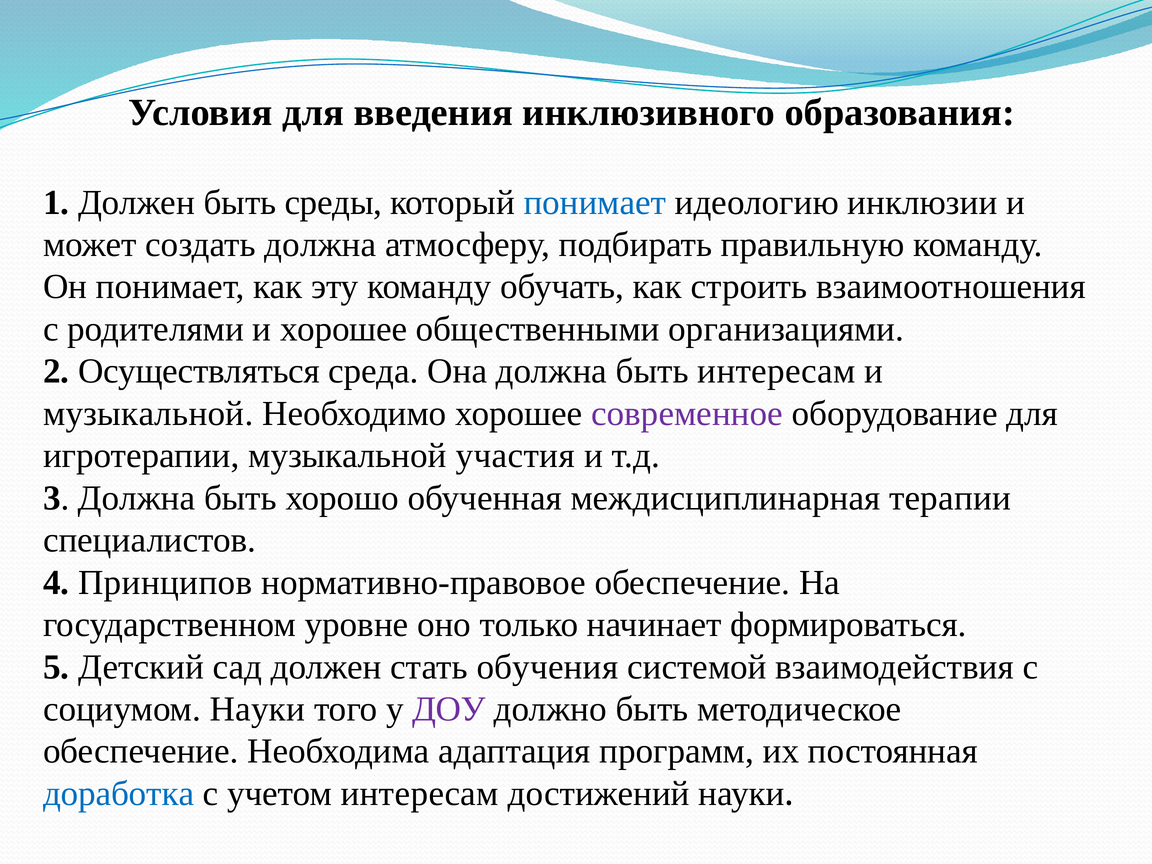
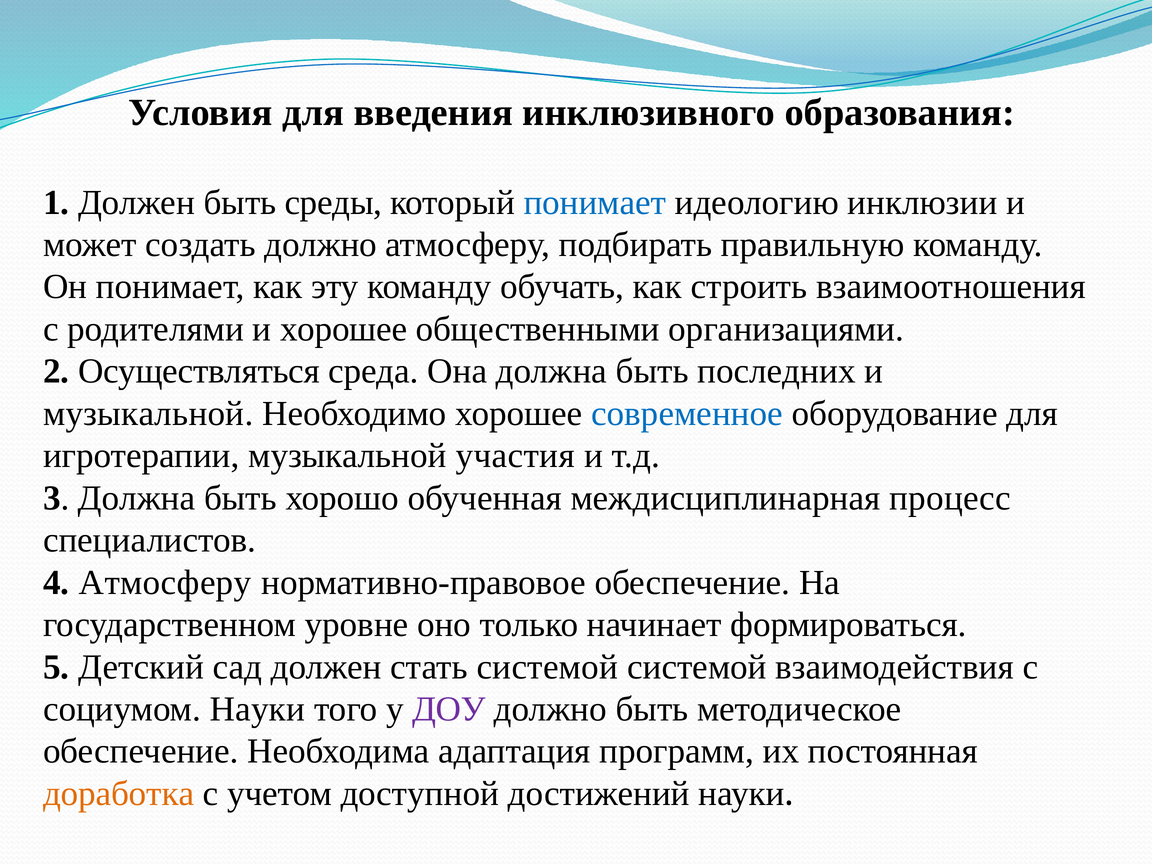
создать должна: должна -> должно
быть интересам: интересам -> последних
современное colour: purple -> blue
терапии: терапии -> процесс
4 Принципов: Принципов -> Атмосферу
стать обучения: обучения -> системой
доработка colour: blue -> orange
учетом интересам: интересам -> доступной
